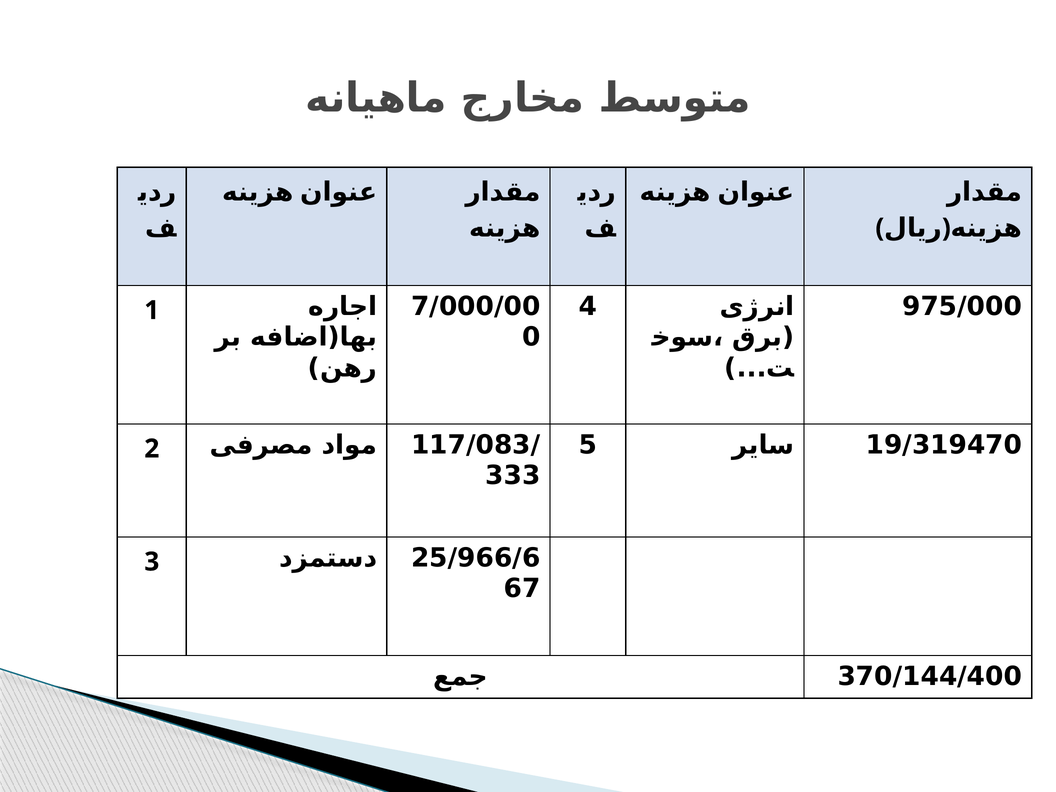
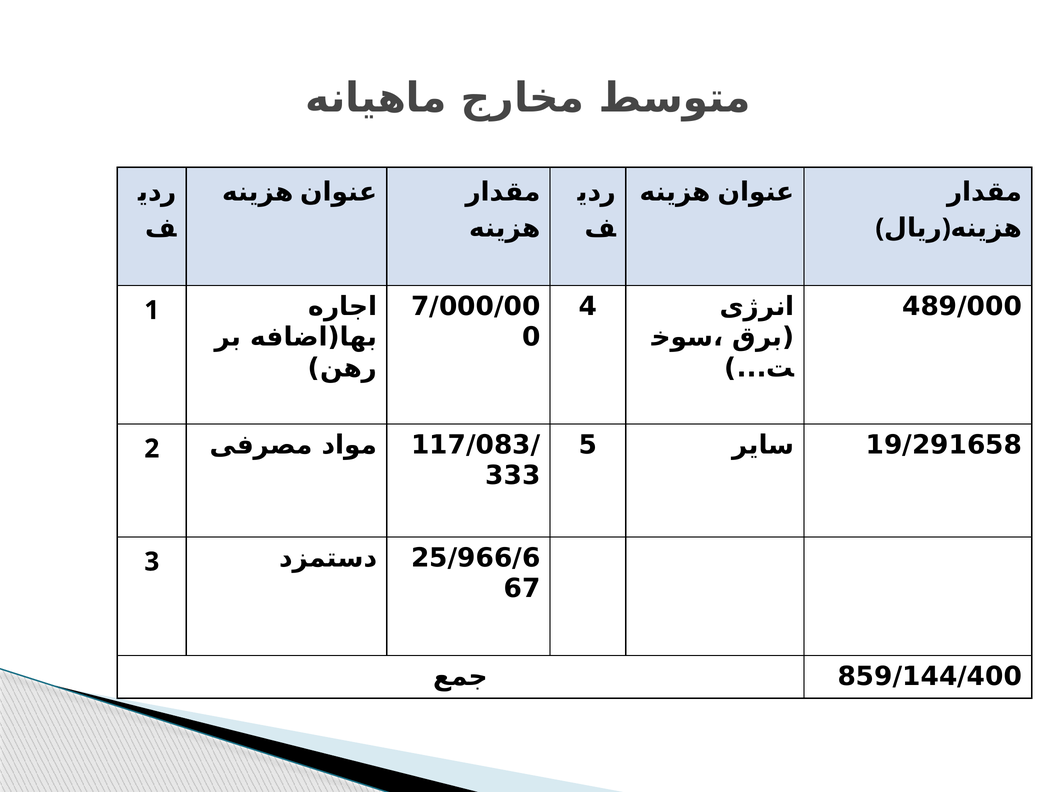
975/000: 975/000 -> 489/000
19/319470: 19/319470 -> 19/291658
370/144/400: 370/144/400 -> 859/144/400
